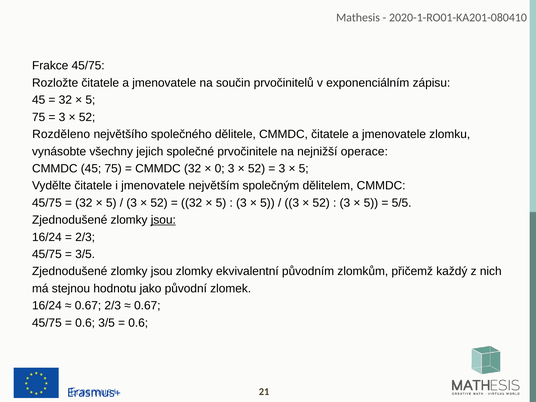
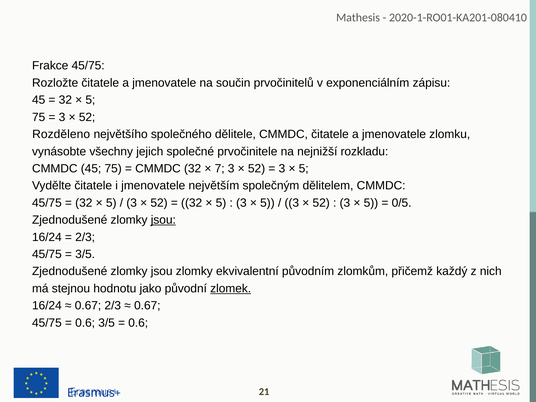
operace: operace -> rozkladu
0: 0 -> 7
5/5: 5/5 -> 0/5
zlomek underline: none -> present
